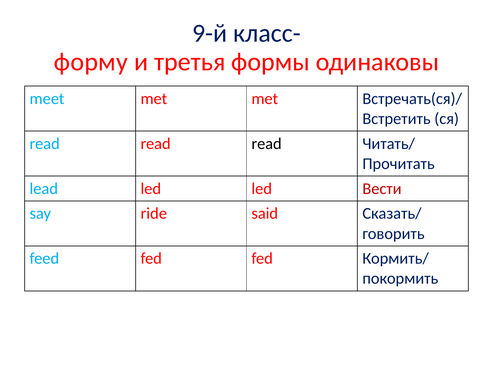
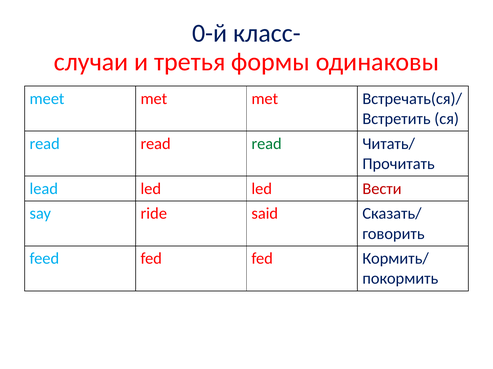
9-й: 9-й -> 0-й
форму: форму -> случаи
read at (267, 144) colour: black -> green
